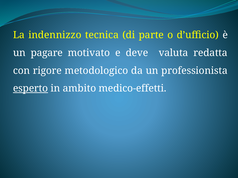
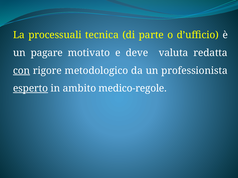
indennizzo: indennizzo -> processuali
con underline: none -> present
medico-effetti: medico-effetti -> medico-regole
